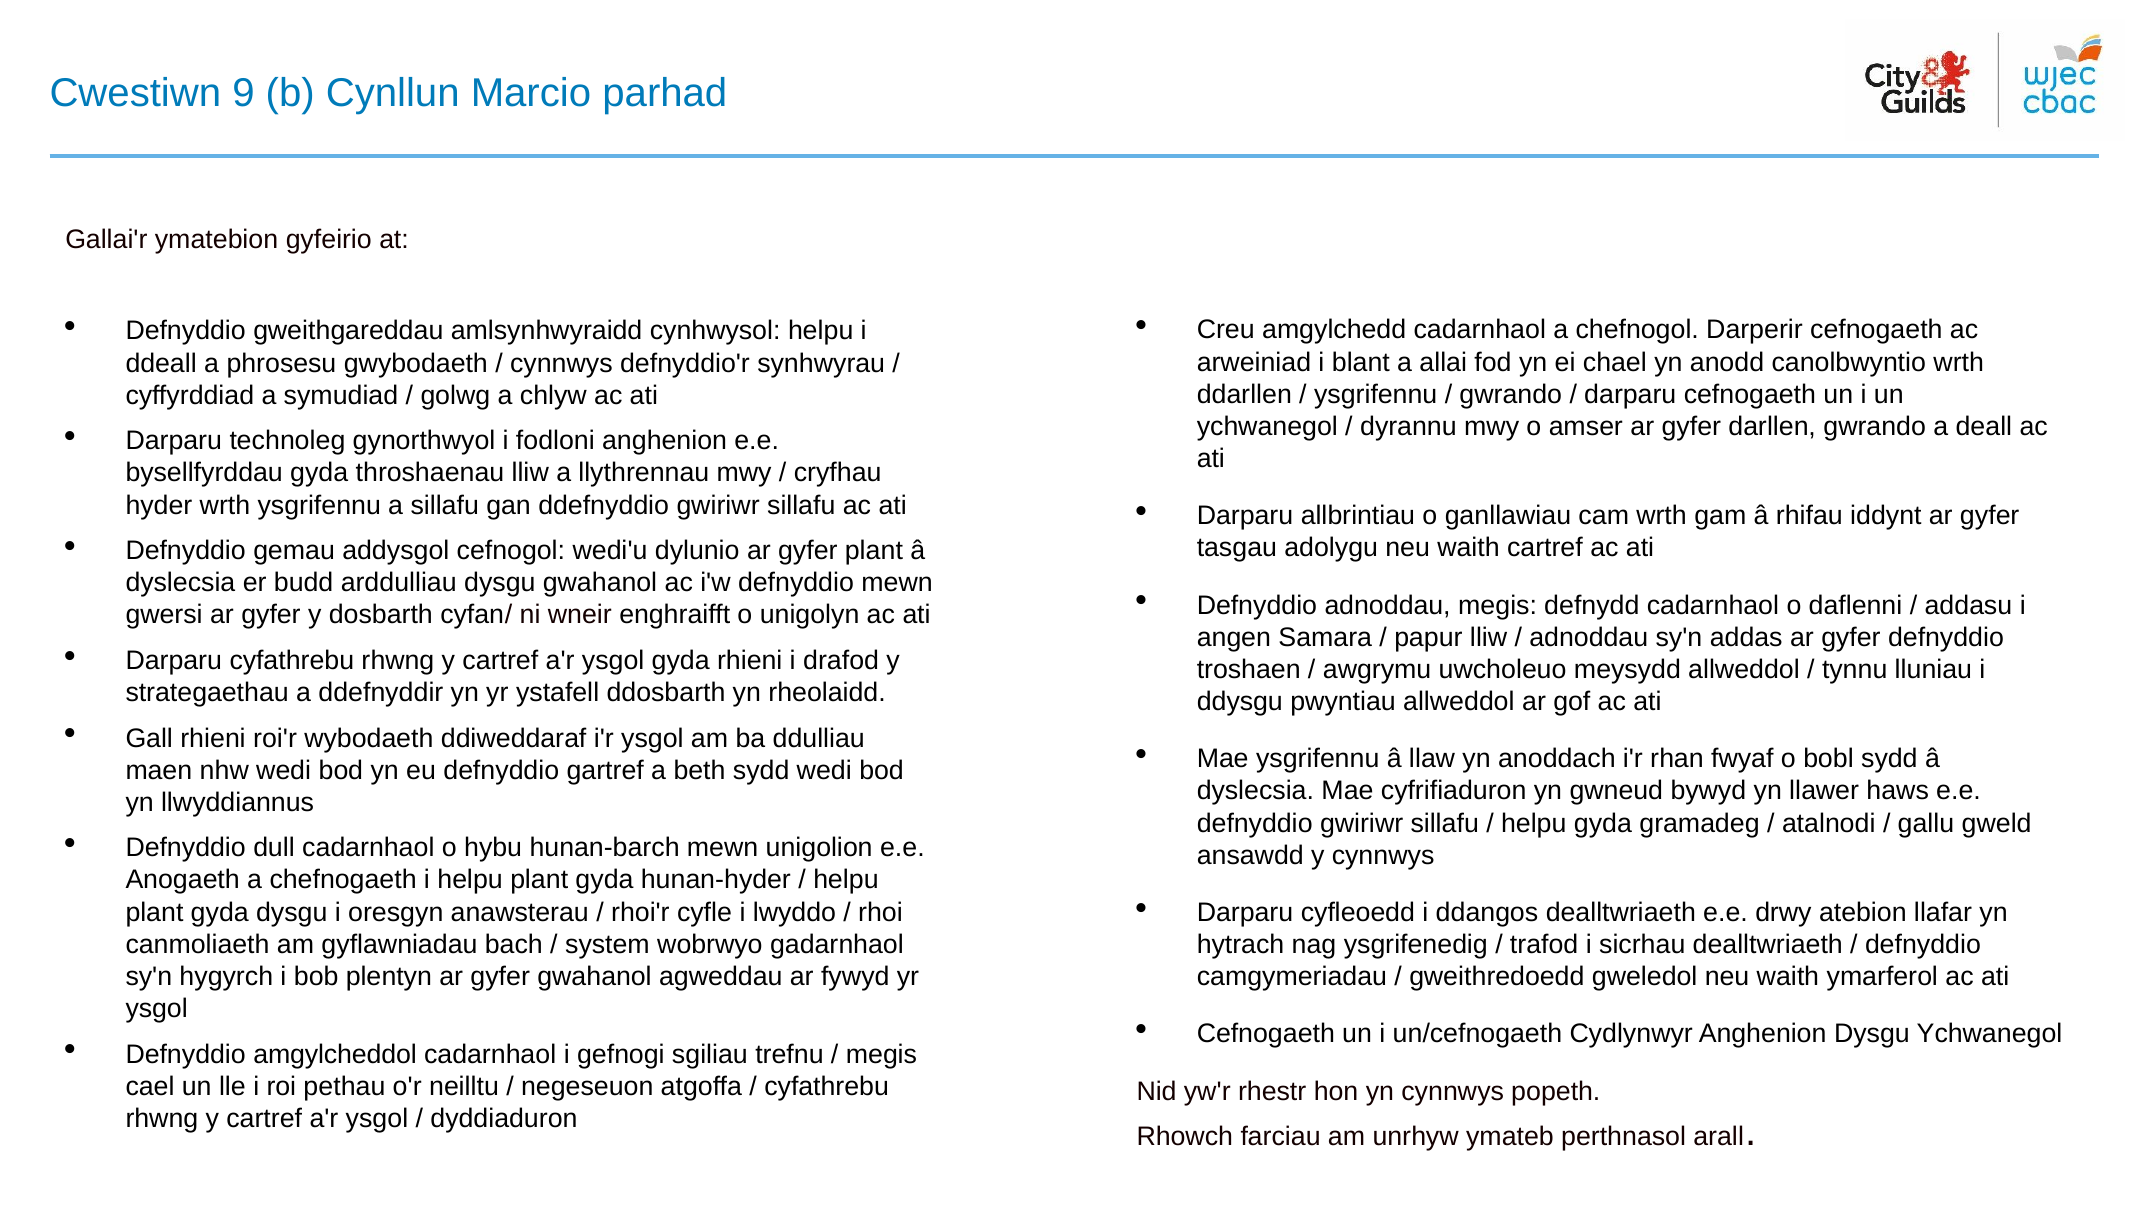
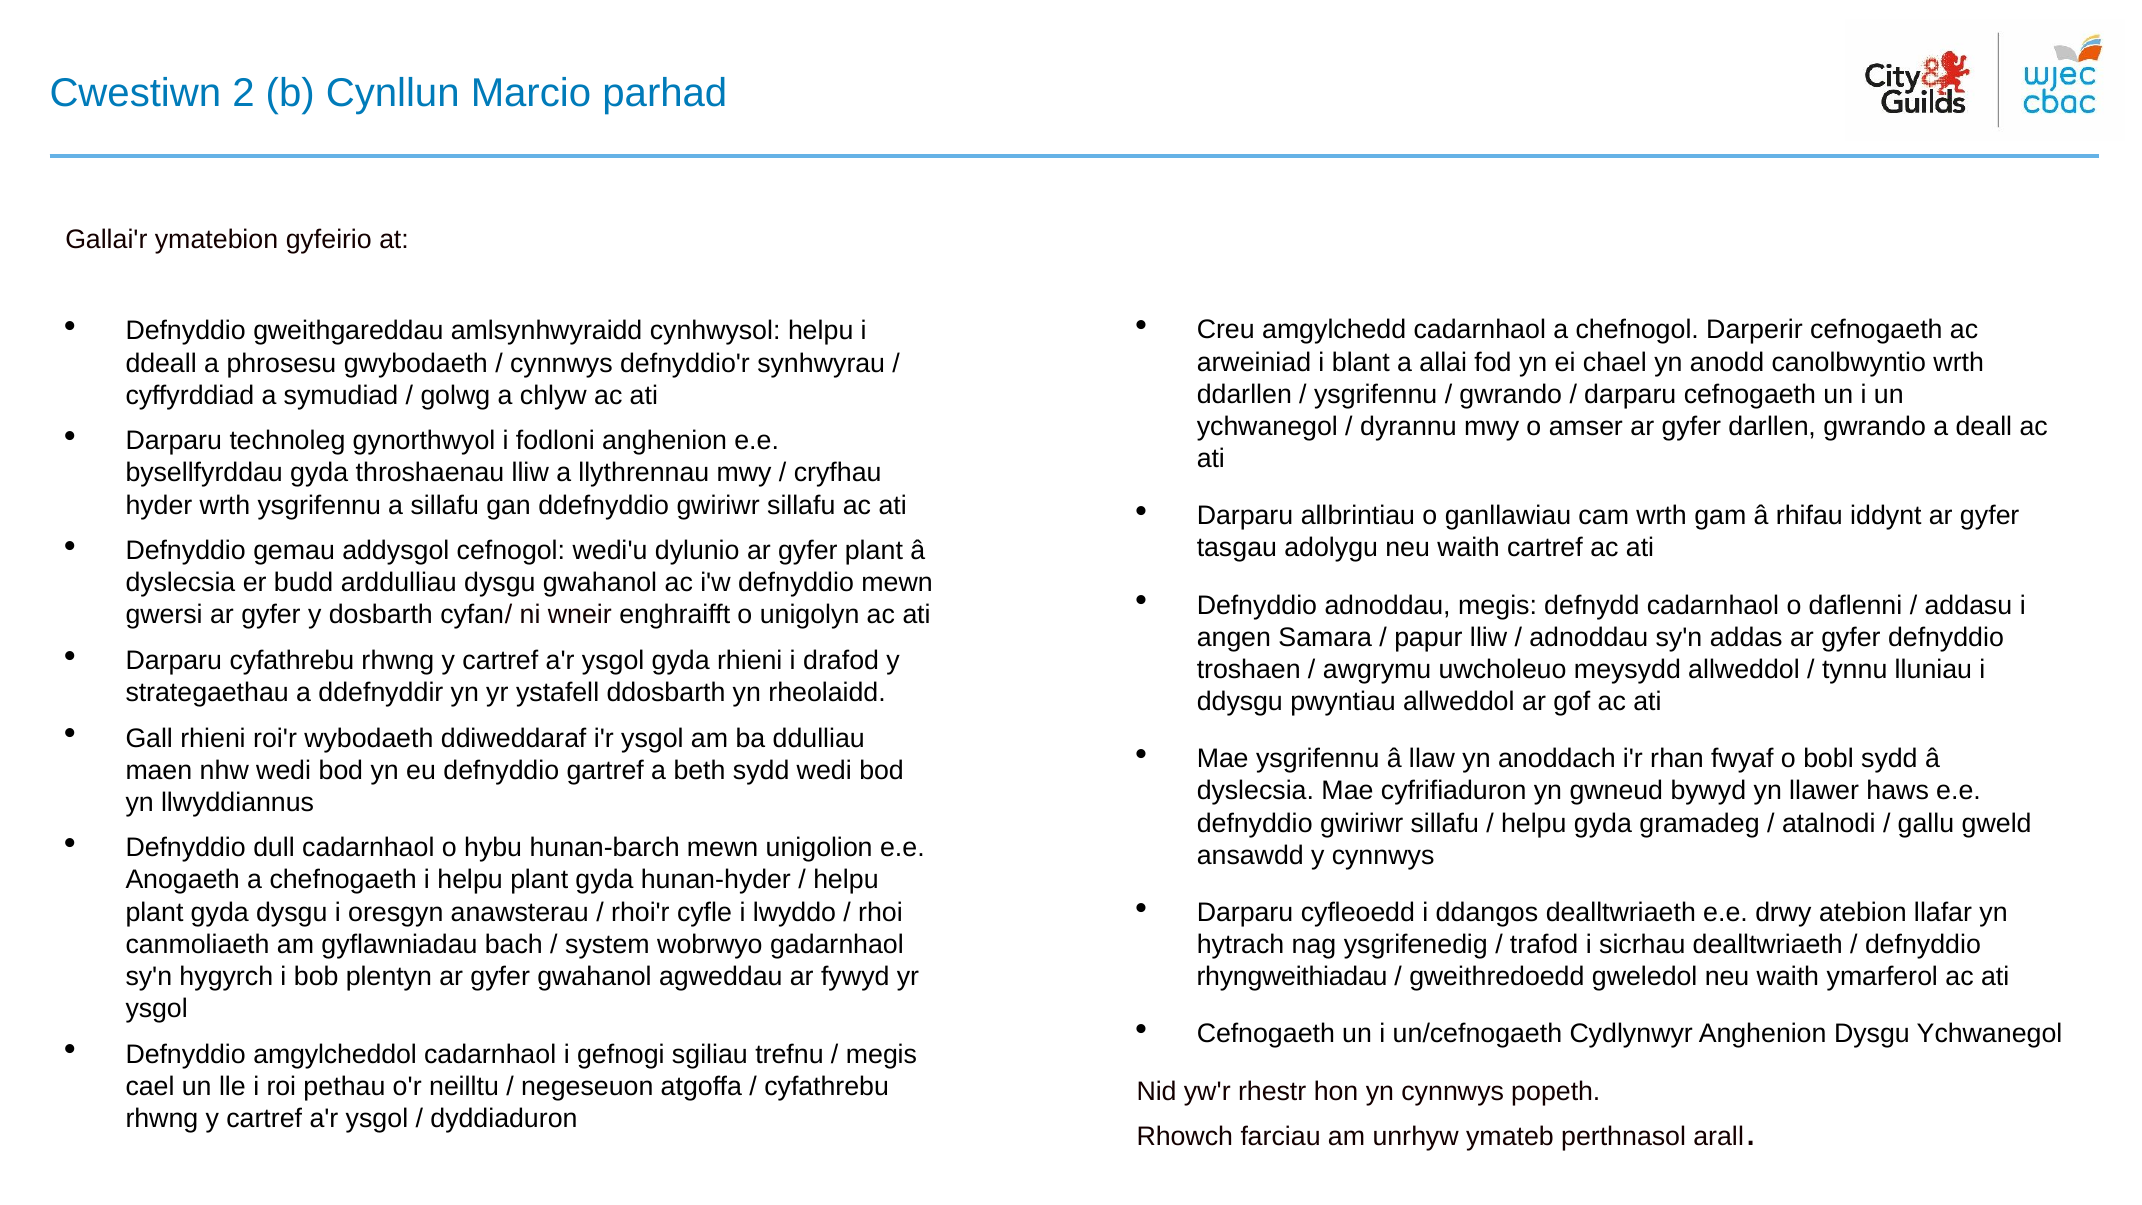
9: 9 -> 2
camgymeriadau: camgymeriadau -> rhyngweithiadau
